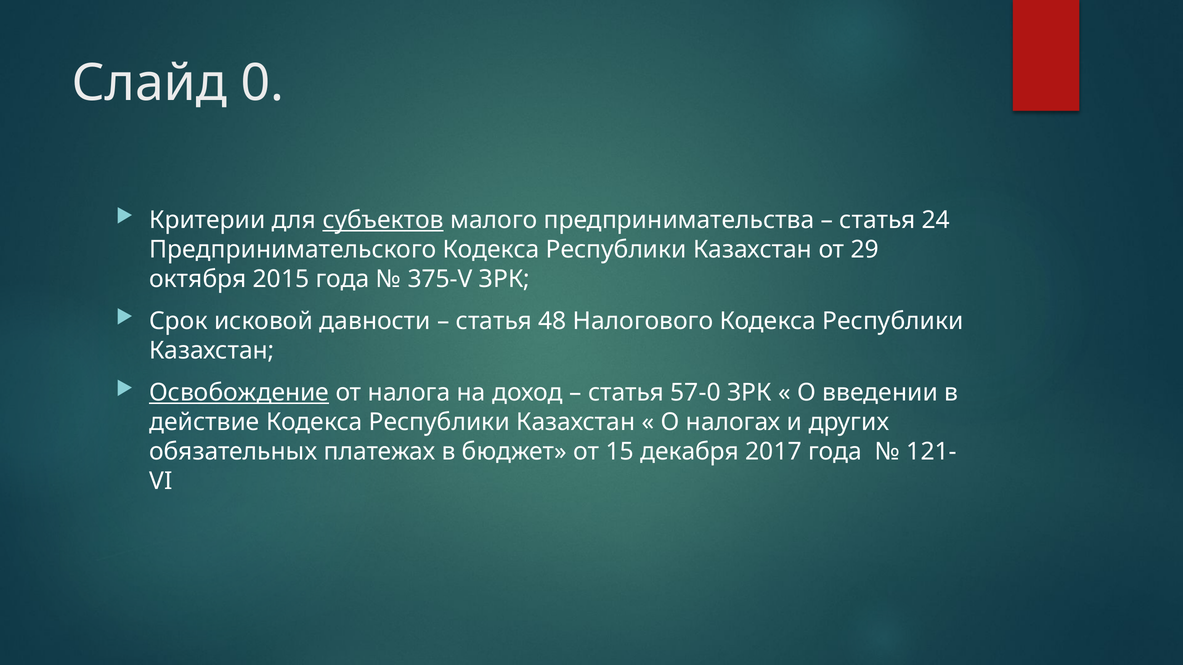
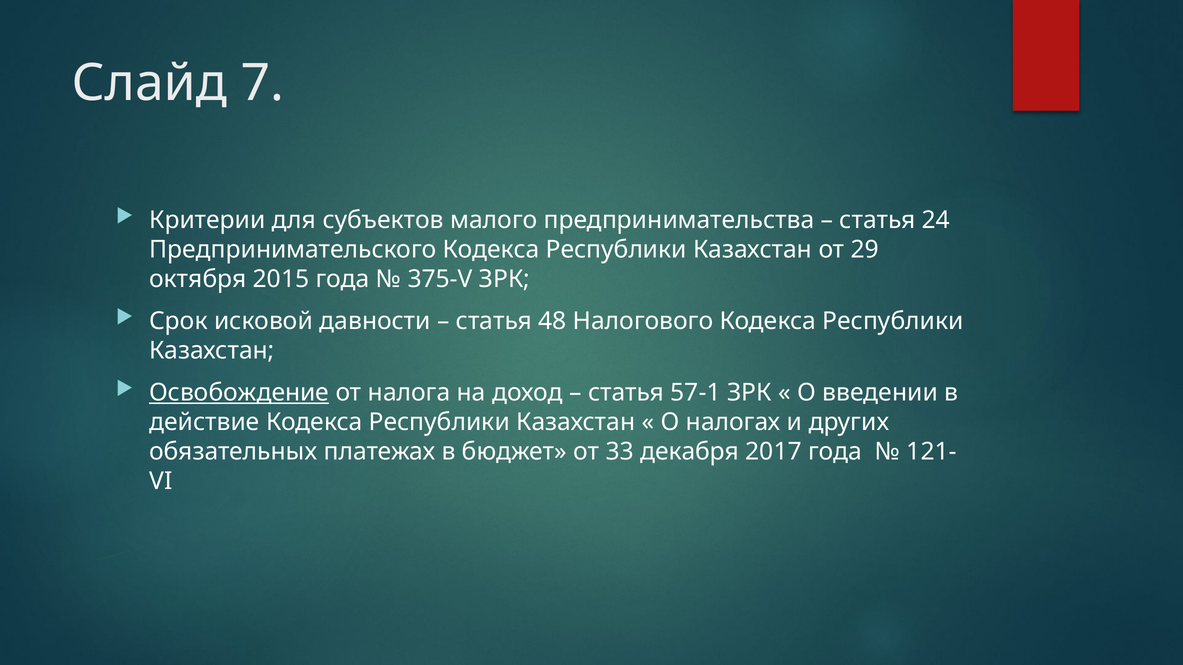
0: 0 -> 7
субъектов underline: present -> none
57-0: 57-0 -> 57-1
15: 15 -> 33
